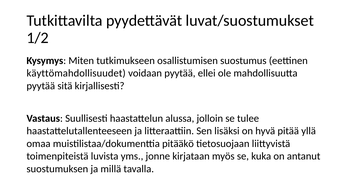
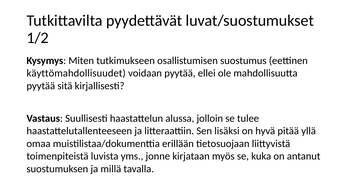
pitääkö: pitääkö -> erillään
